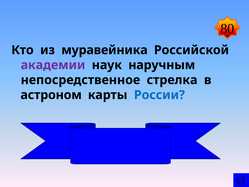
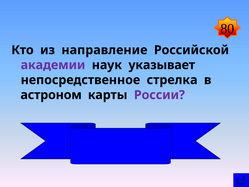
муравейника: муравейника -> направление
наручным: наручным -> указывает
России colour: blue -> purple
